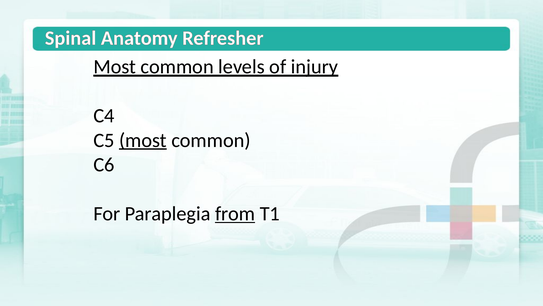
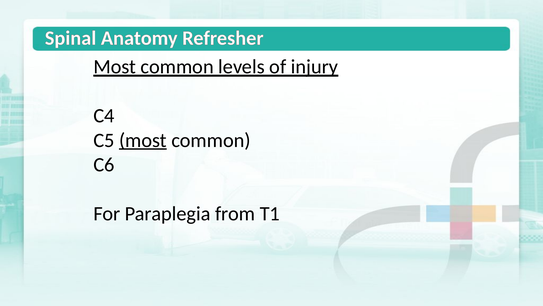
from underline: present -> none
